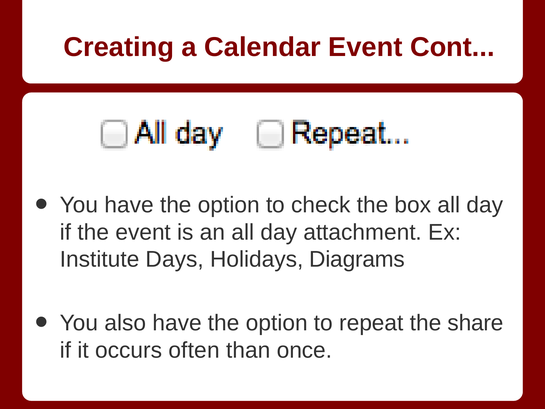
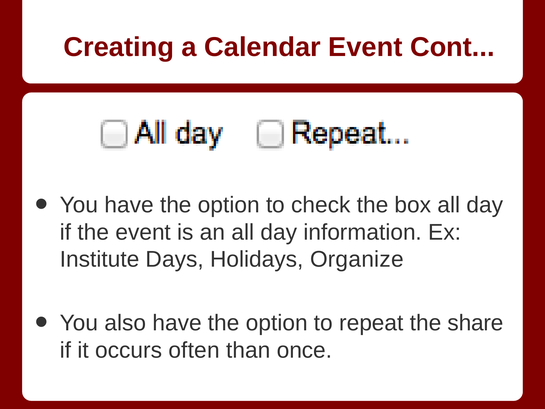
attachment: attachment -> information
Diagrams: Diagrams -> Organize
